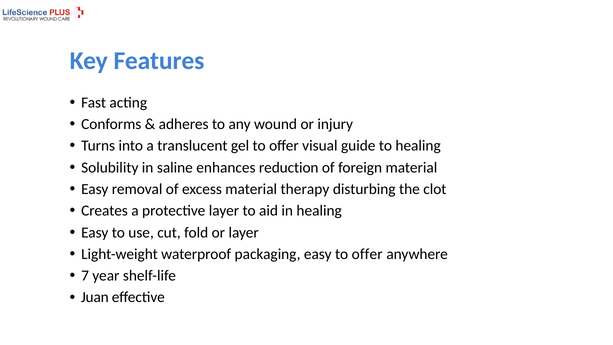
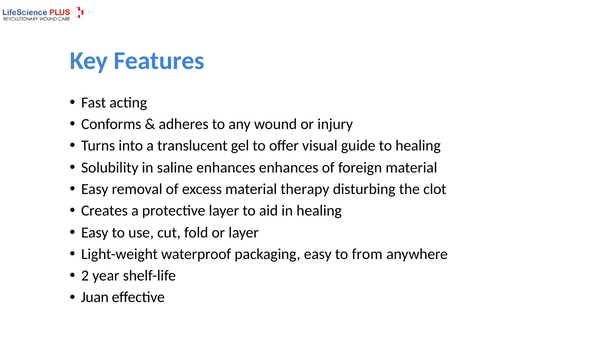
enhances reduction: reduction -> enhances
easy to offer: offer -> from
7: 7 -> 2
